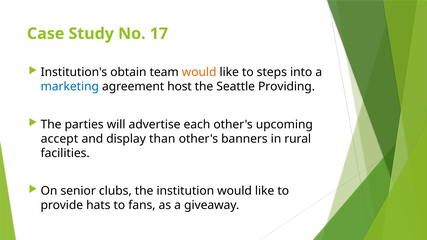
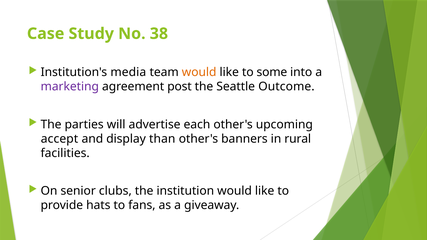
17: 17 -> 38
obtain: obtain -> media
steps: steps -> some
marketing colour: blue -> purple
host: host -> post
Providing: Providing -> Outcome
